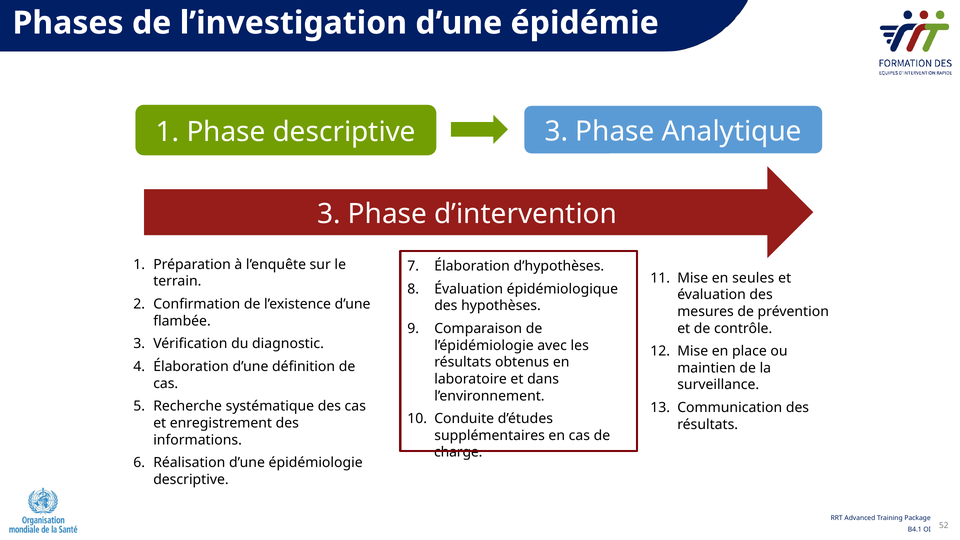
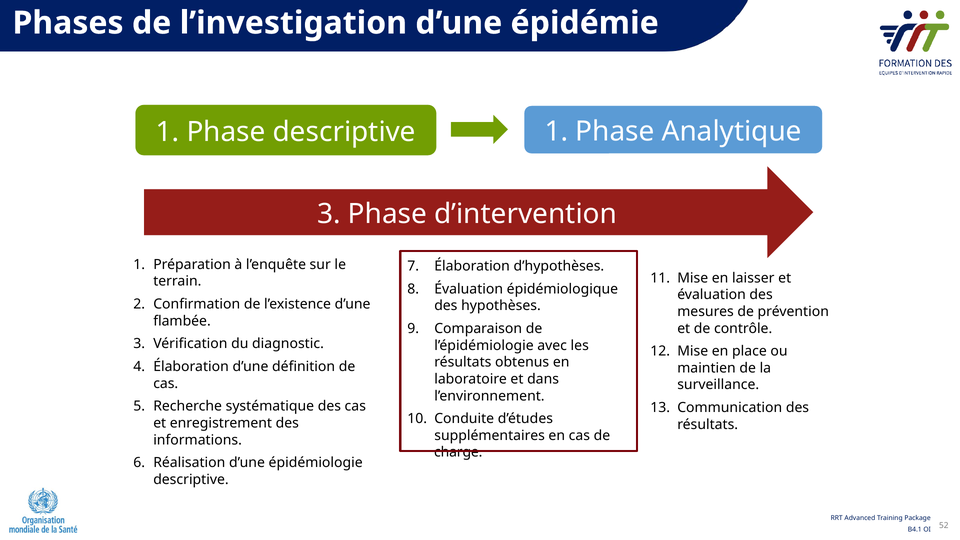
descriptive 3: 3 -> 1
seules: seules -> laisser
